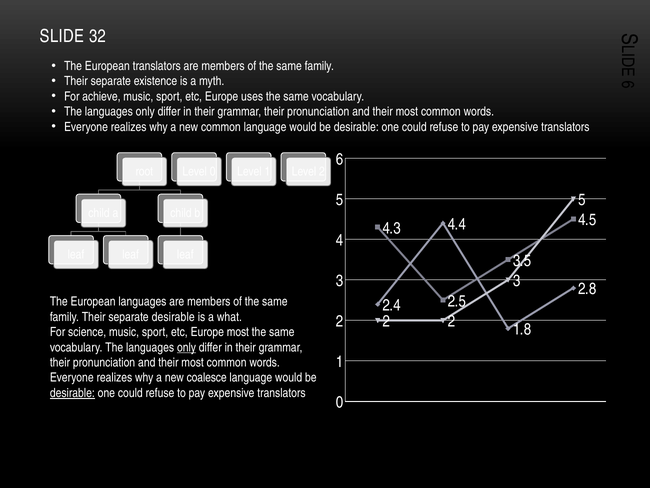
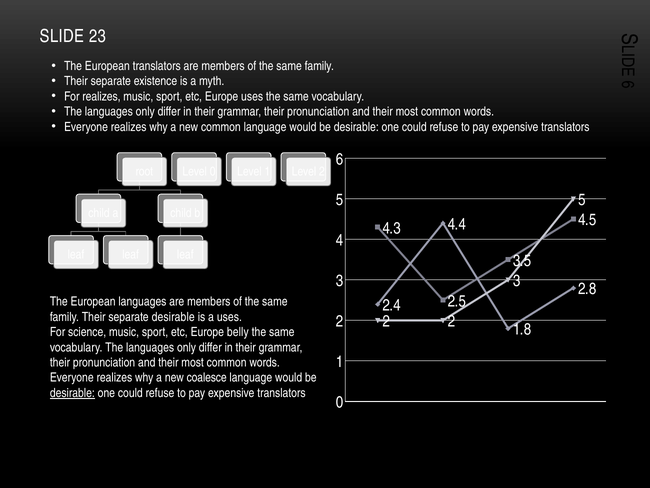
32: 32 -> 23
For achieve: achieve -> realizes
a what: what -> uses
Europe most: most -> belly
only at (186, 347) underline: present -> none
